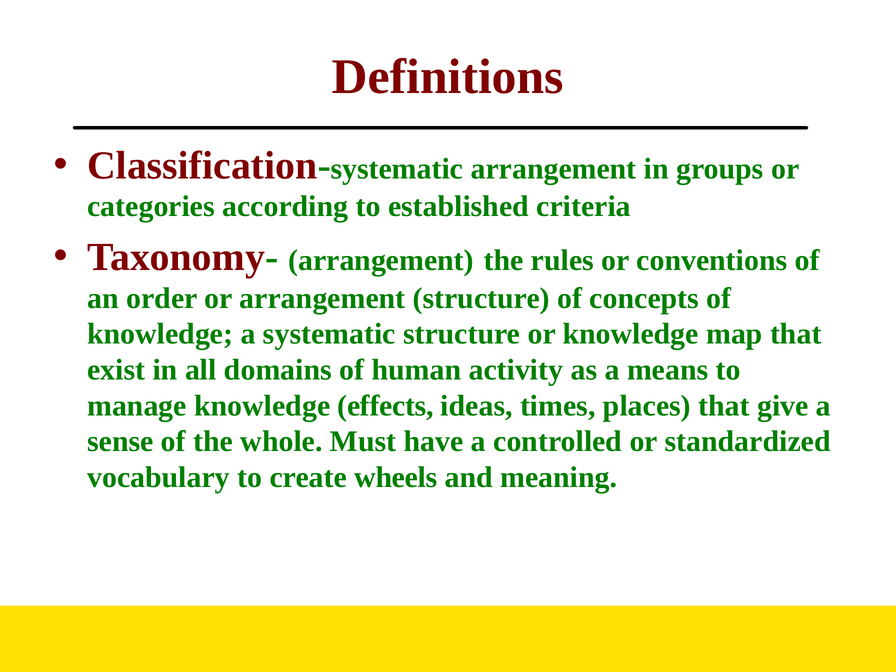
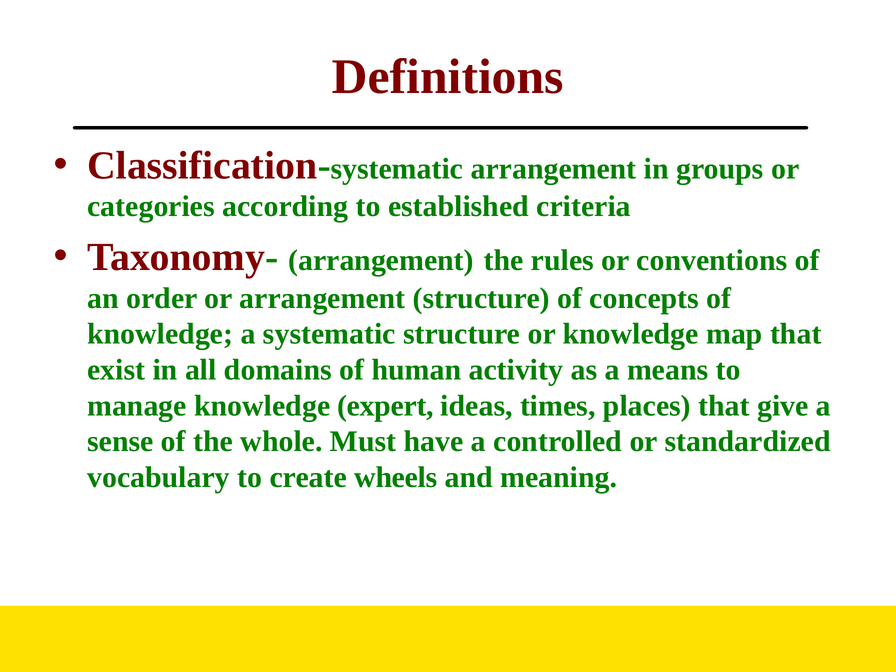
effects: effects -> expert
